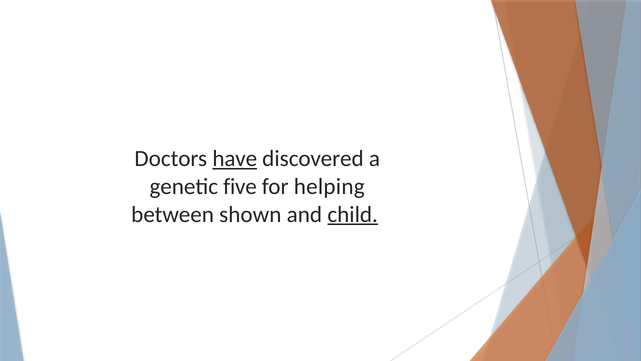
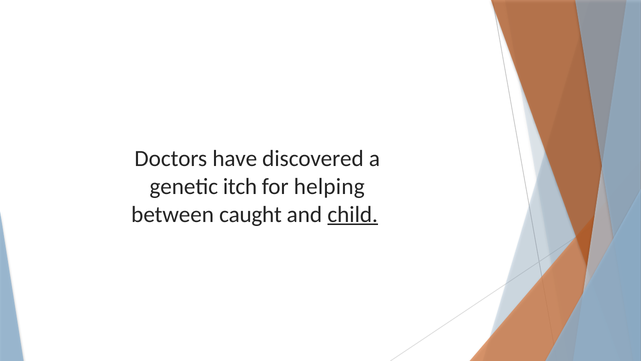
have underline: present -> none
five: five -> itch
shown: shown -> caught
